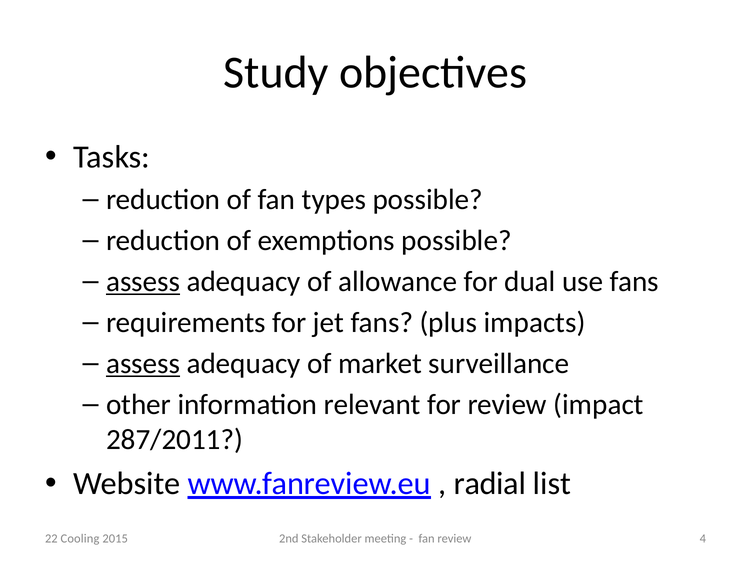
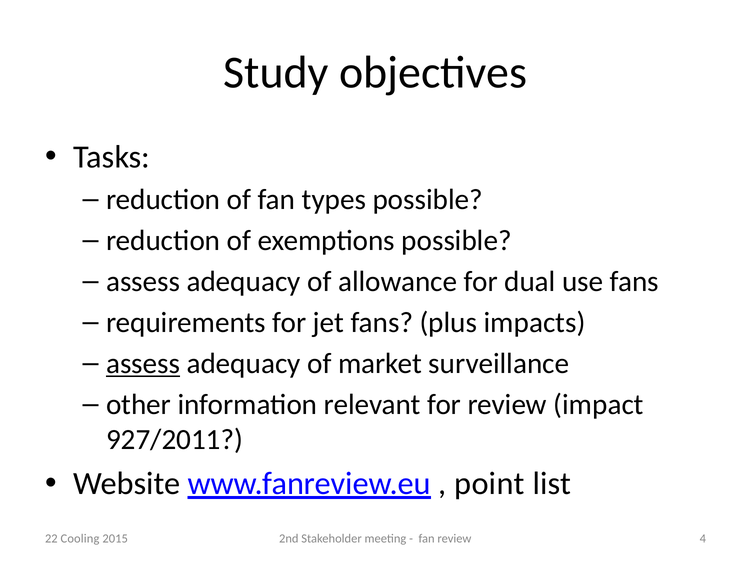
assess at (143, 281) underline: present -> none
287/2011: 287/2011 -> 927/2011
radial: radial -> point
